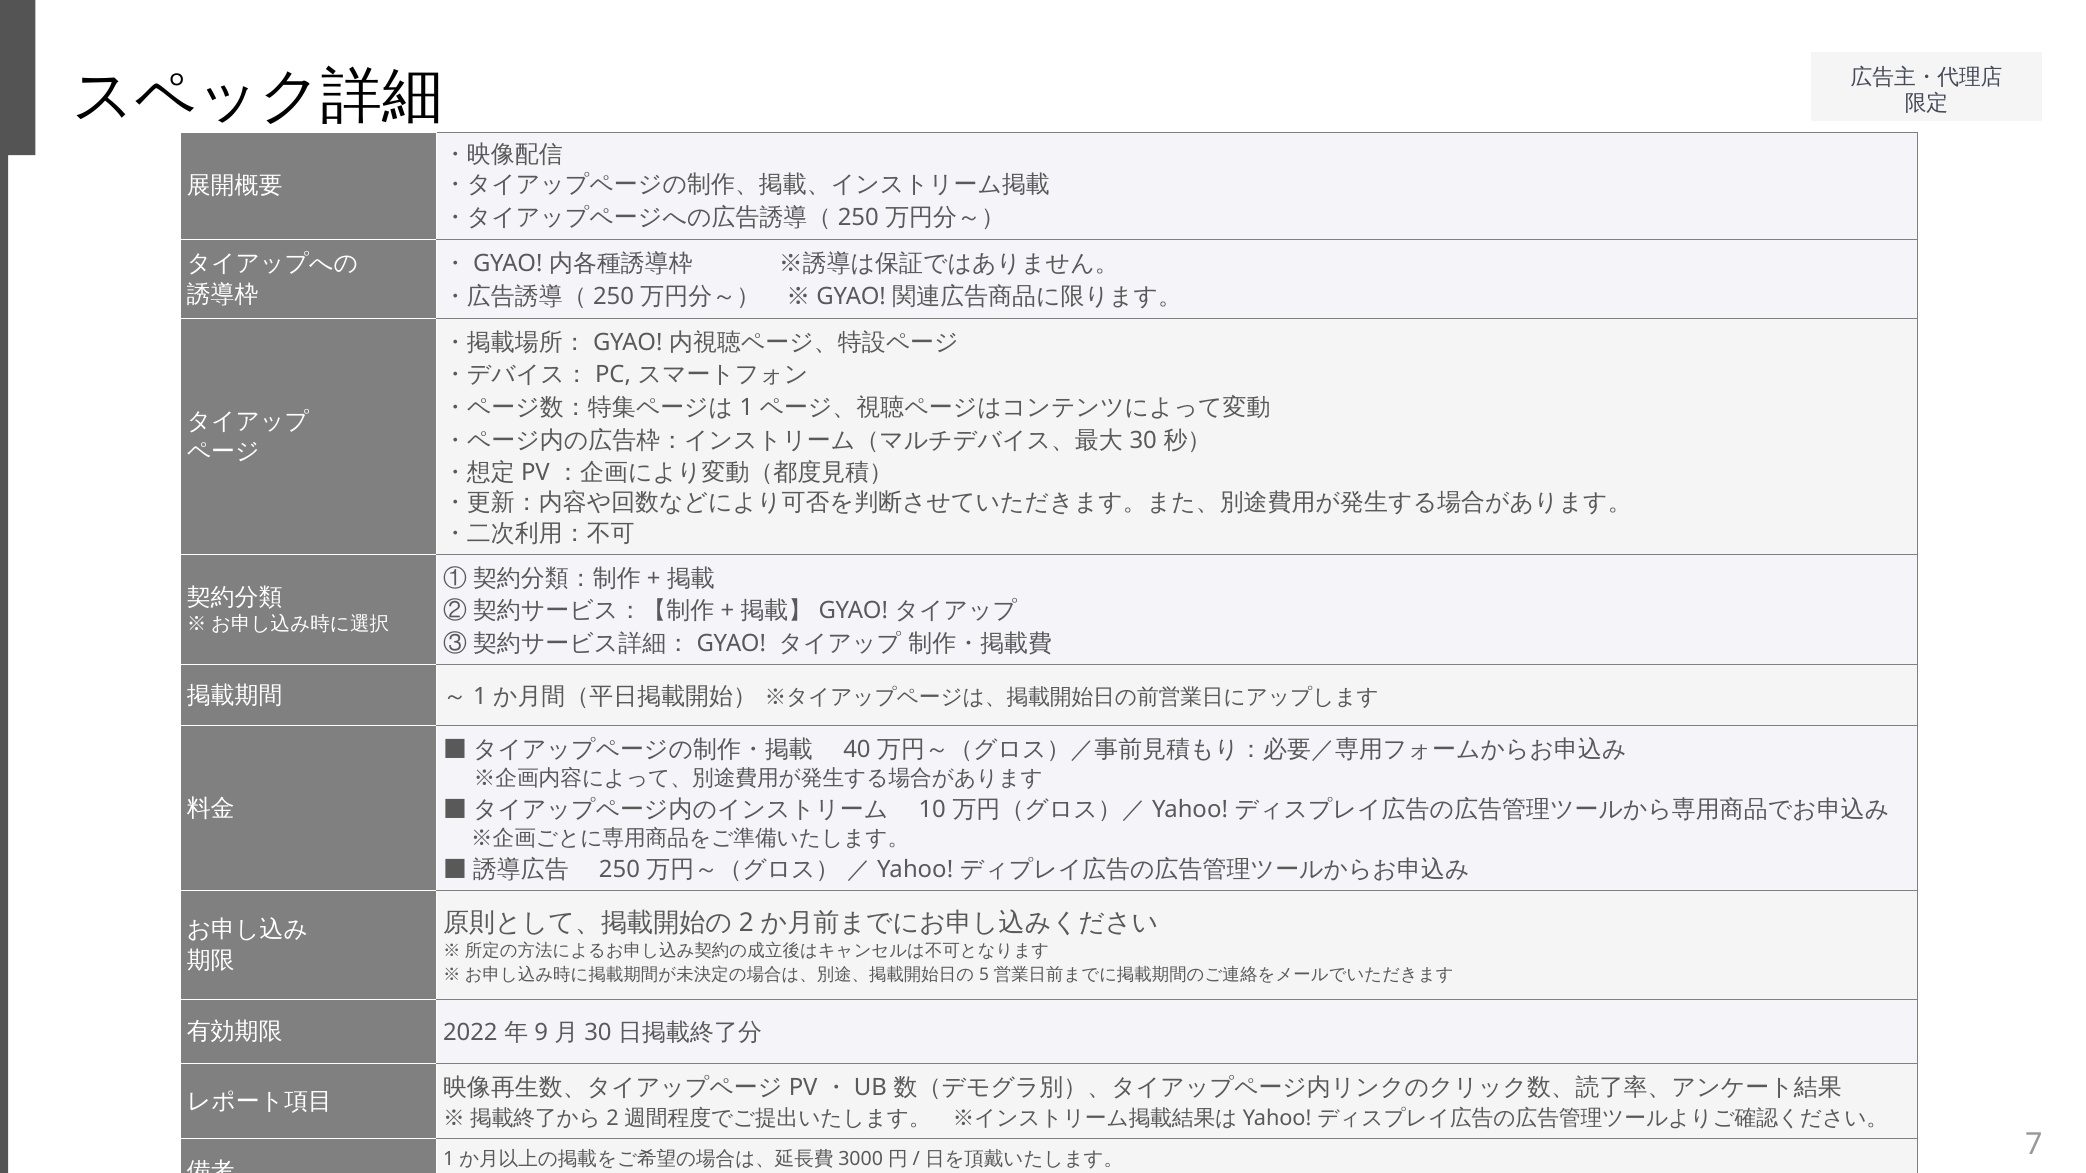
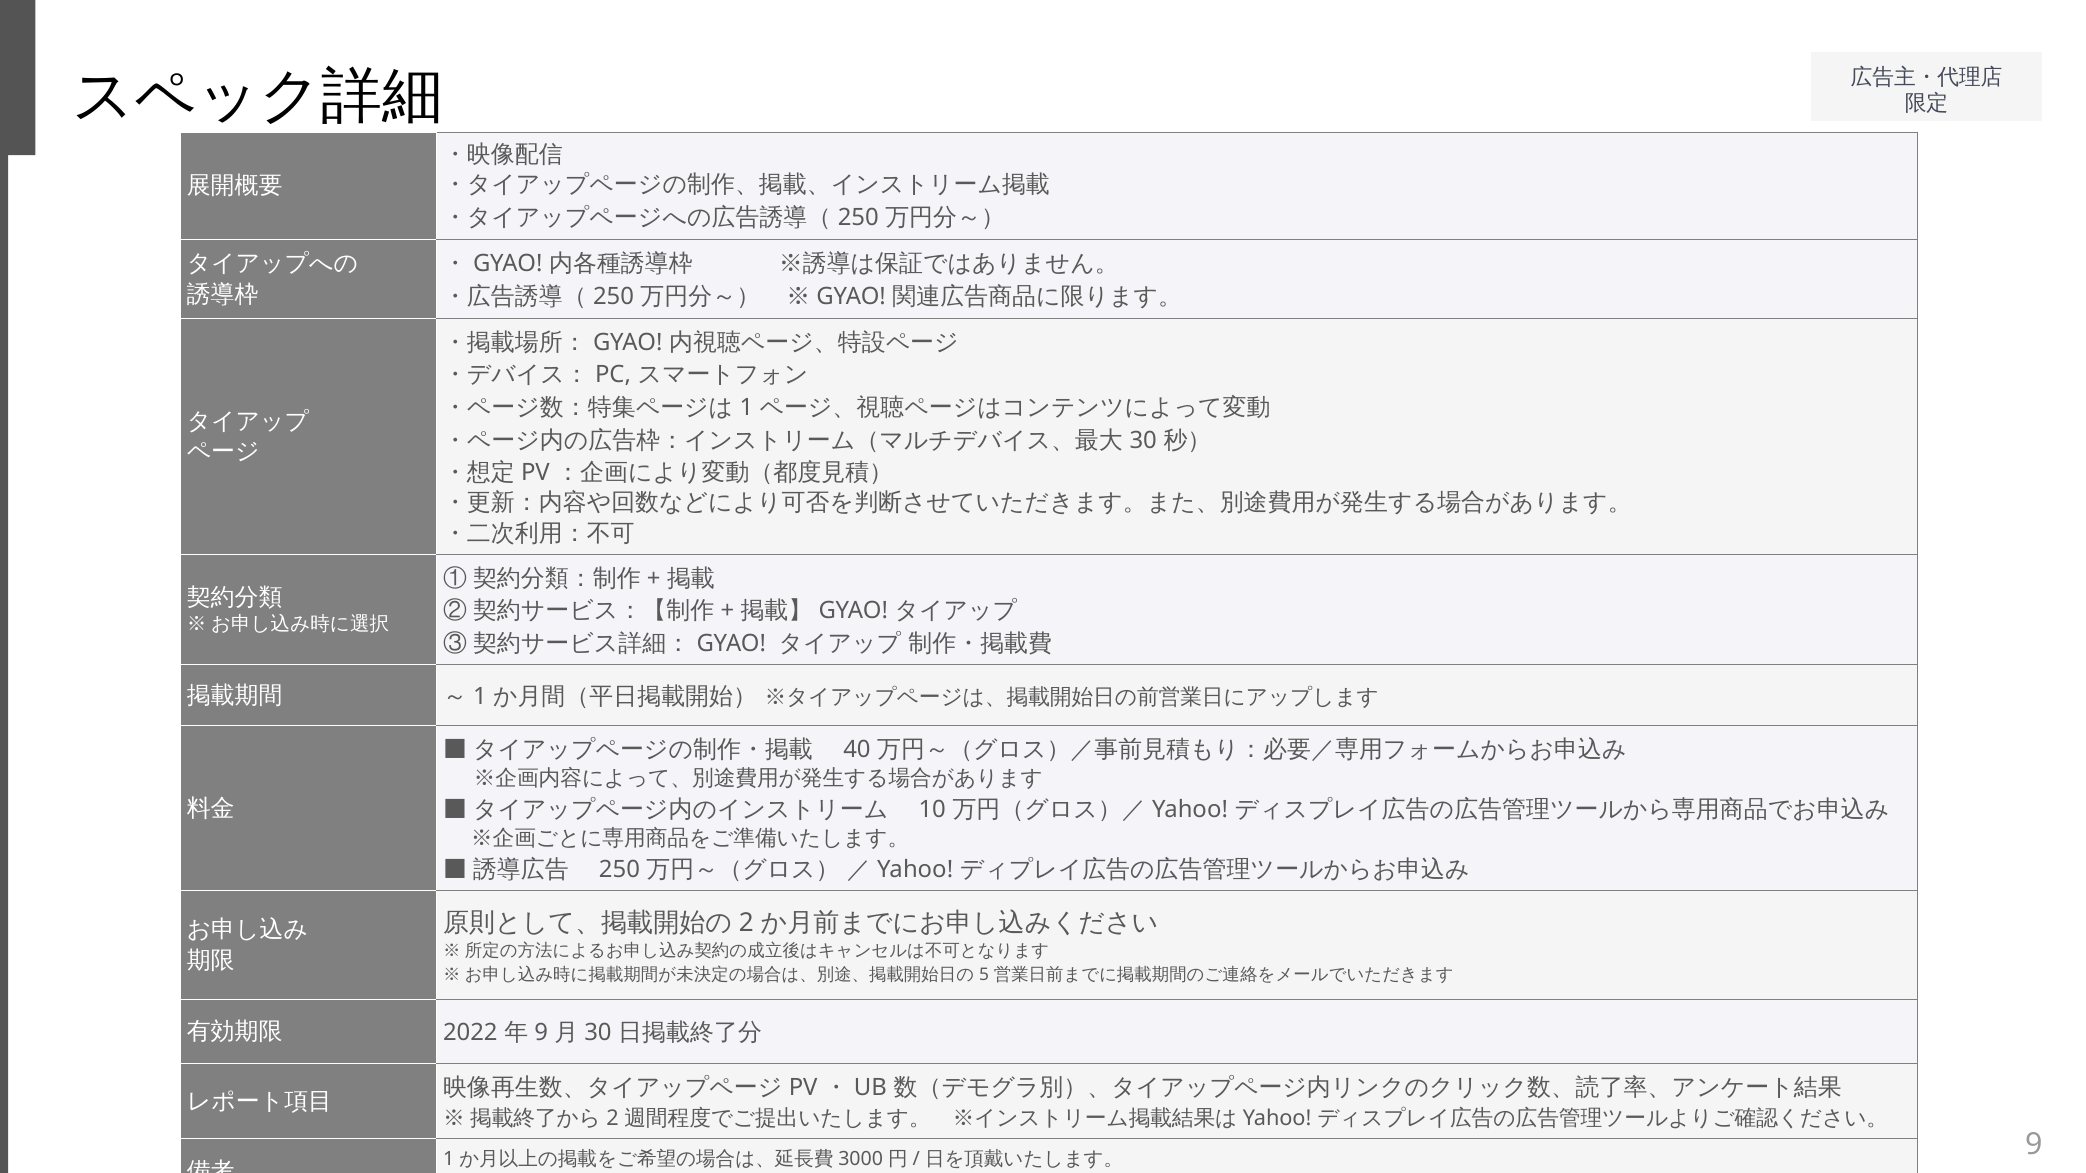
7 at (2034, 1145): 7 -> 9
